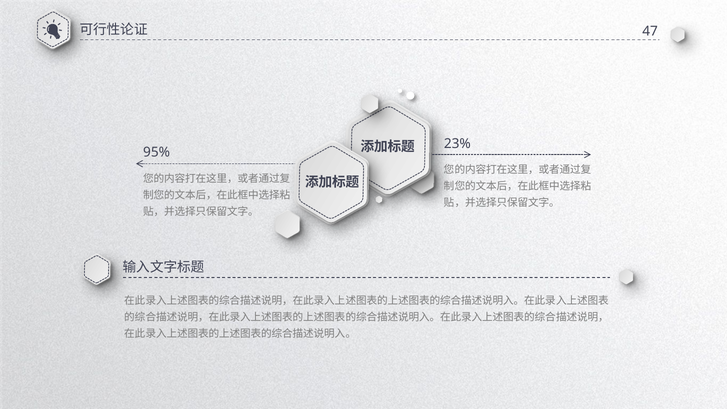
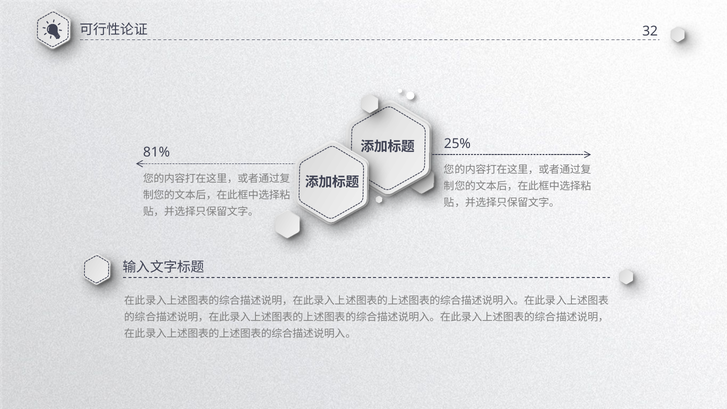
47: 47 -> 32
23%: 23% -> 25%
95%: 95% -> 81%
